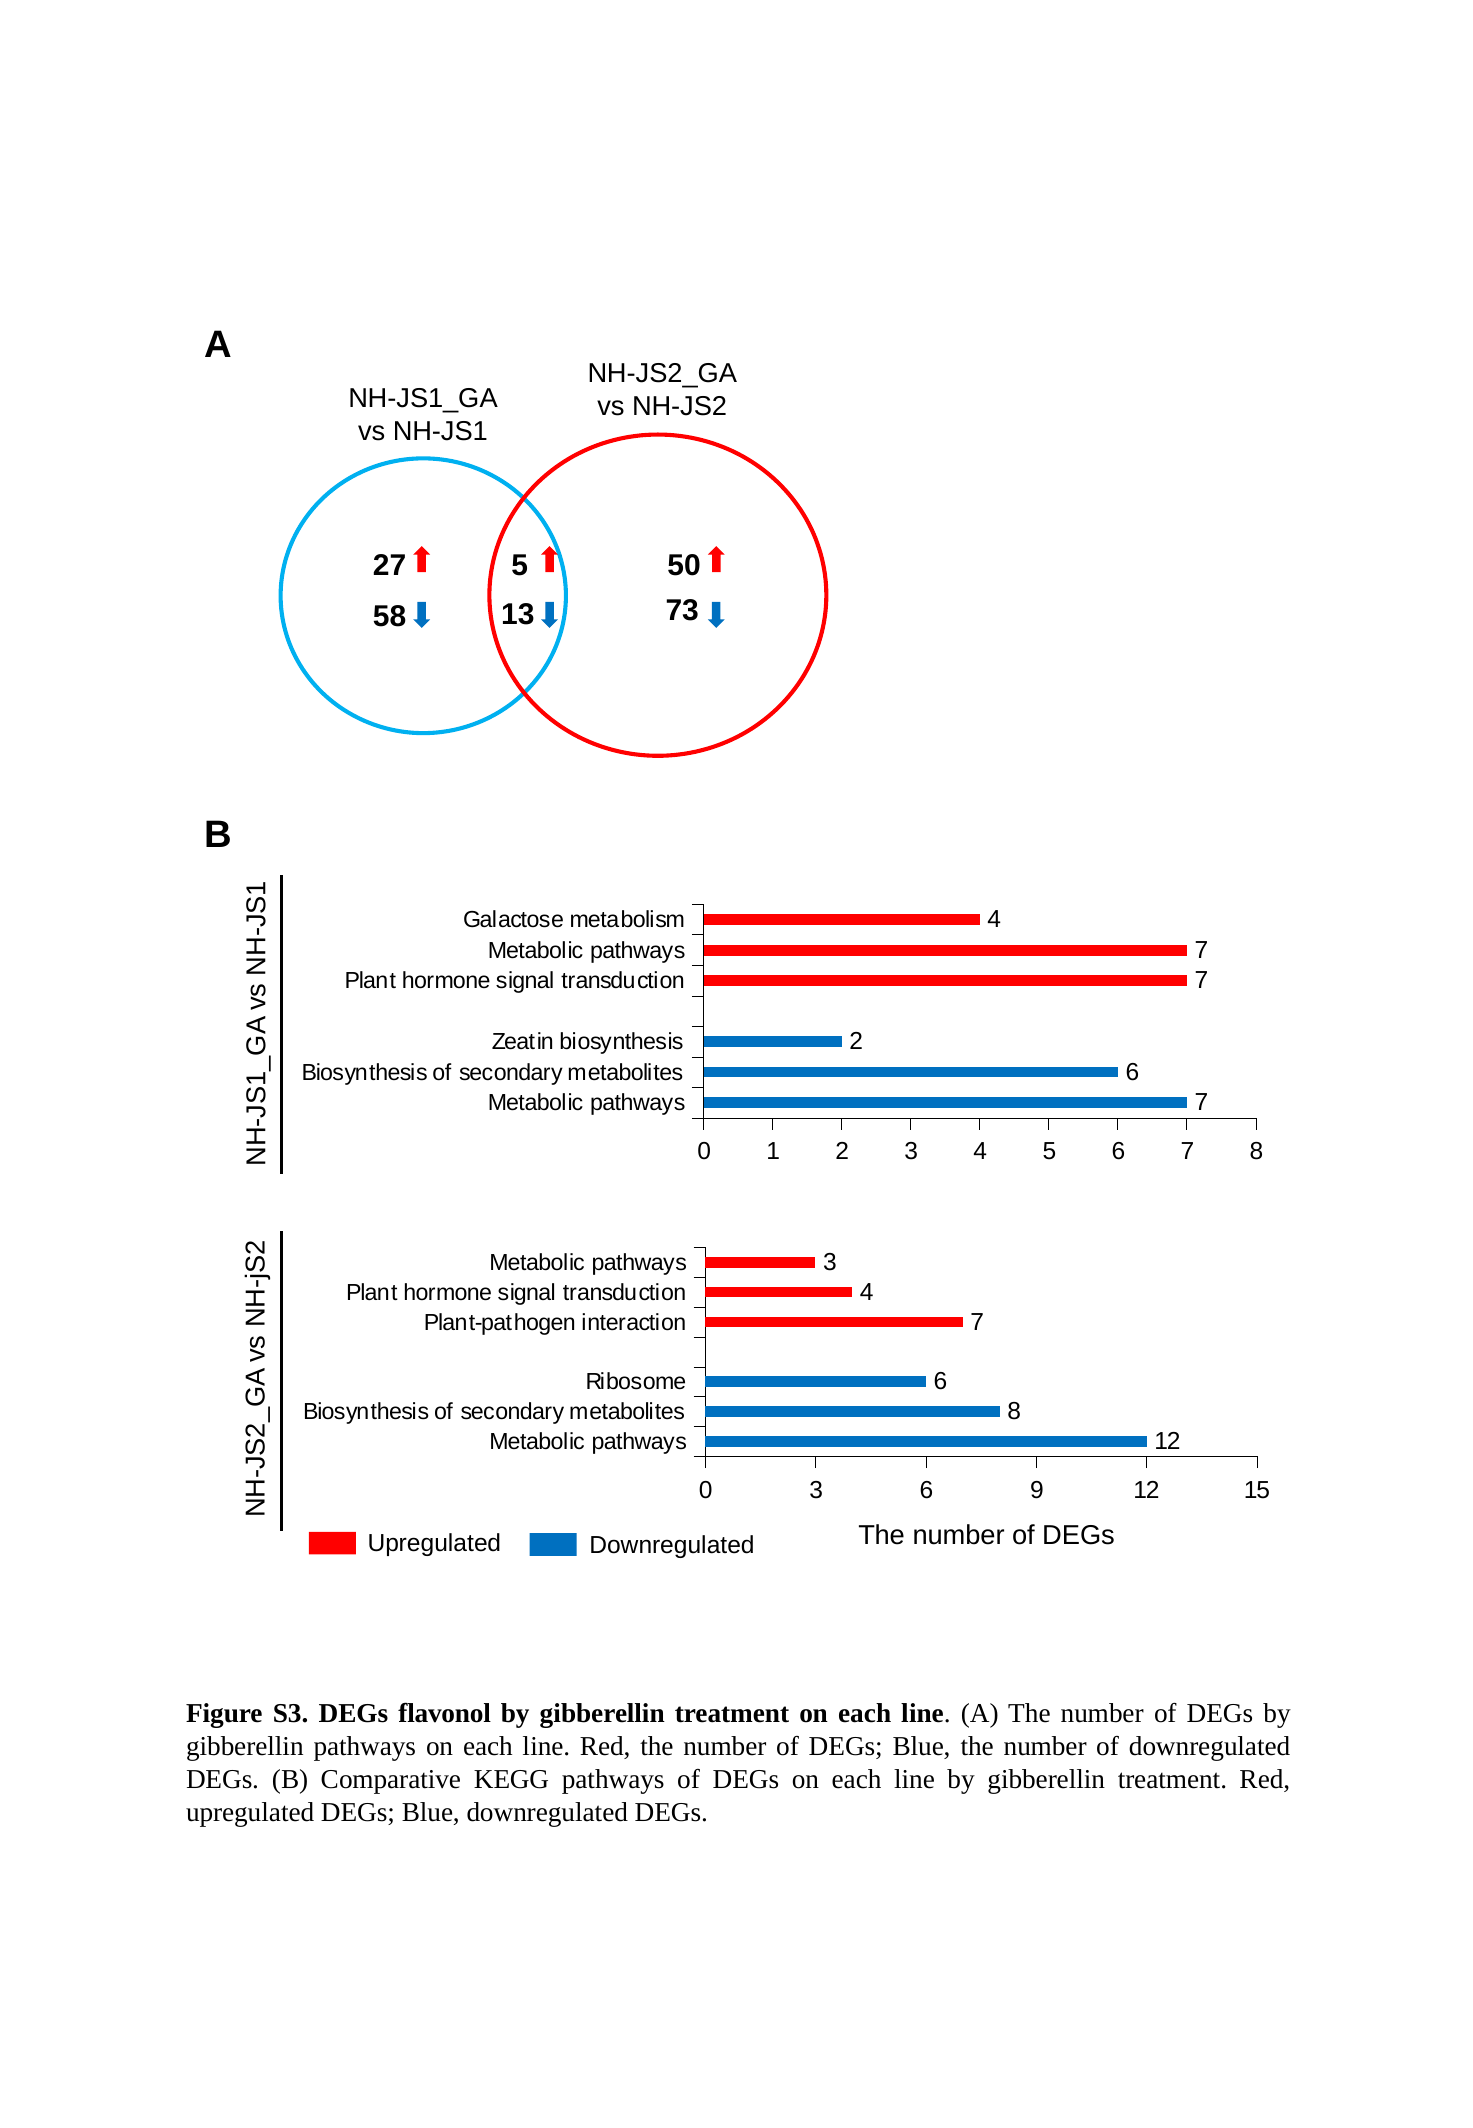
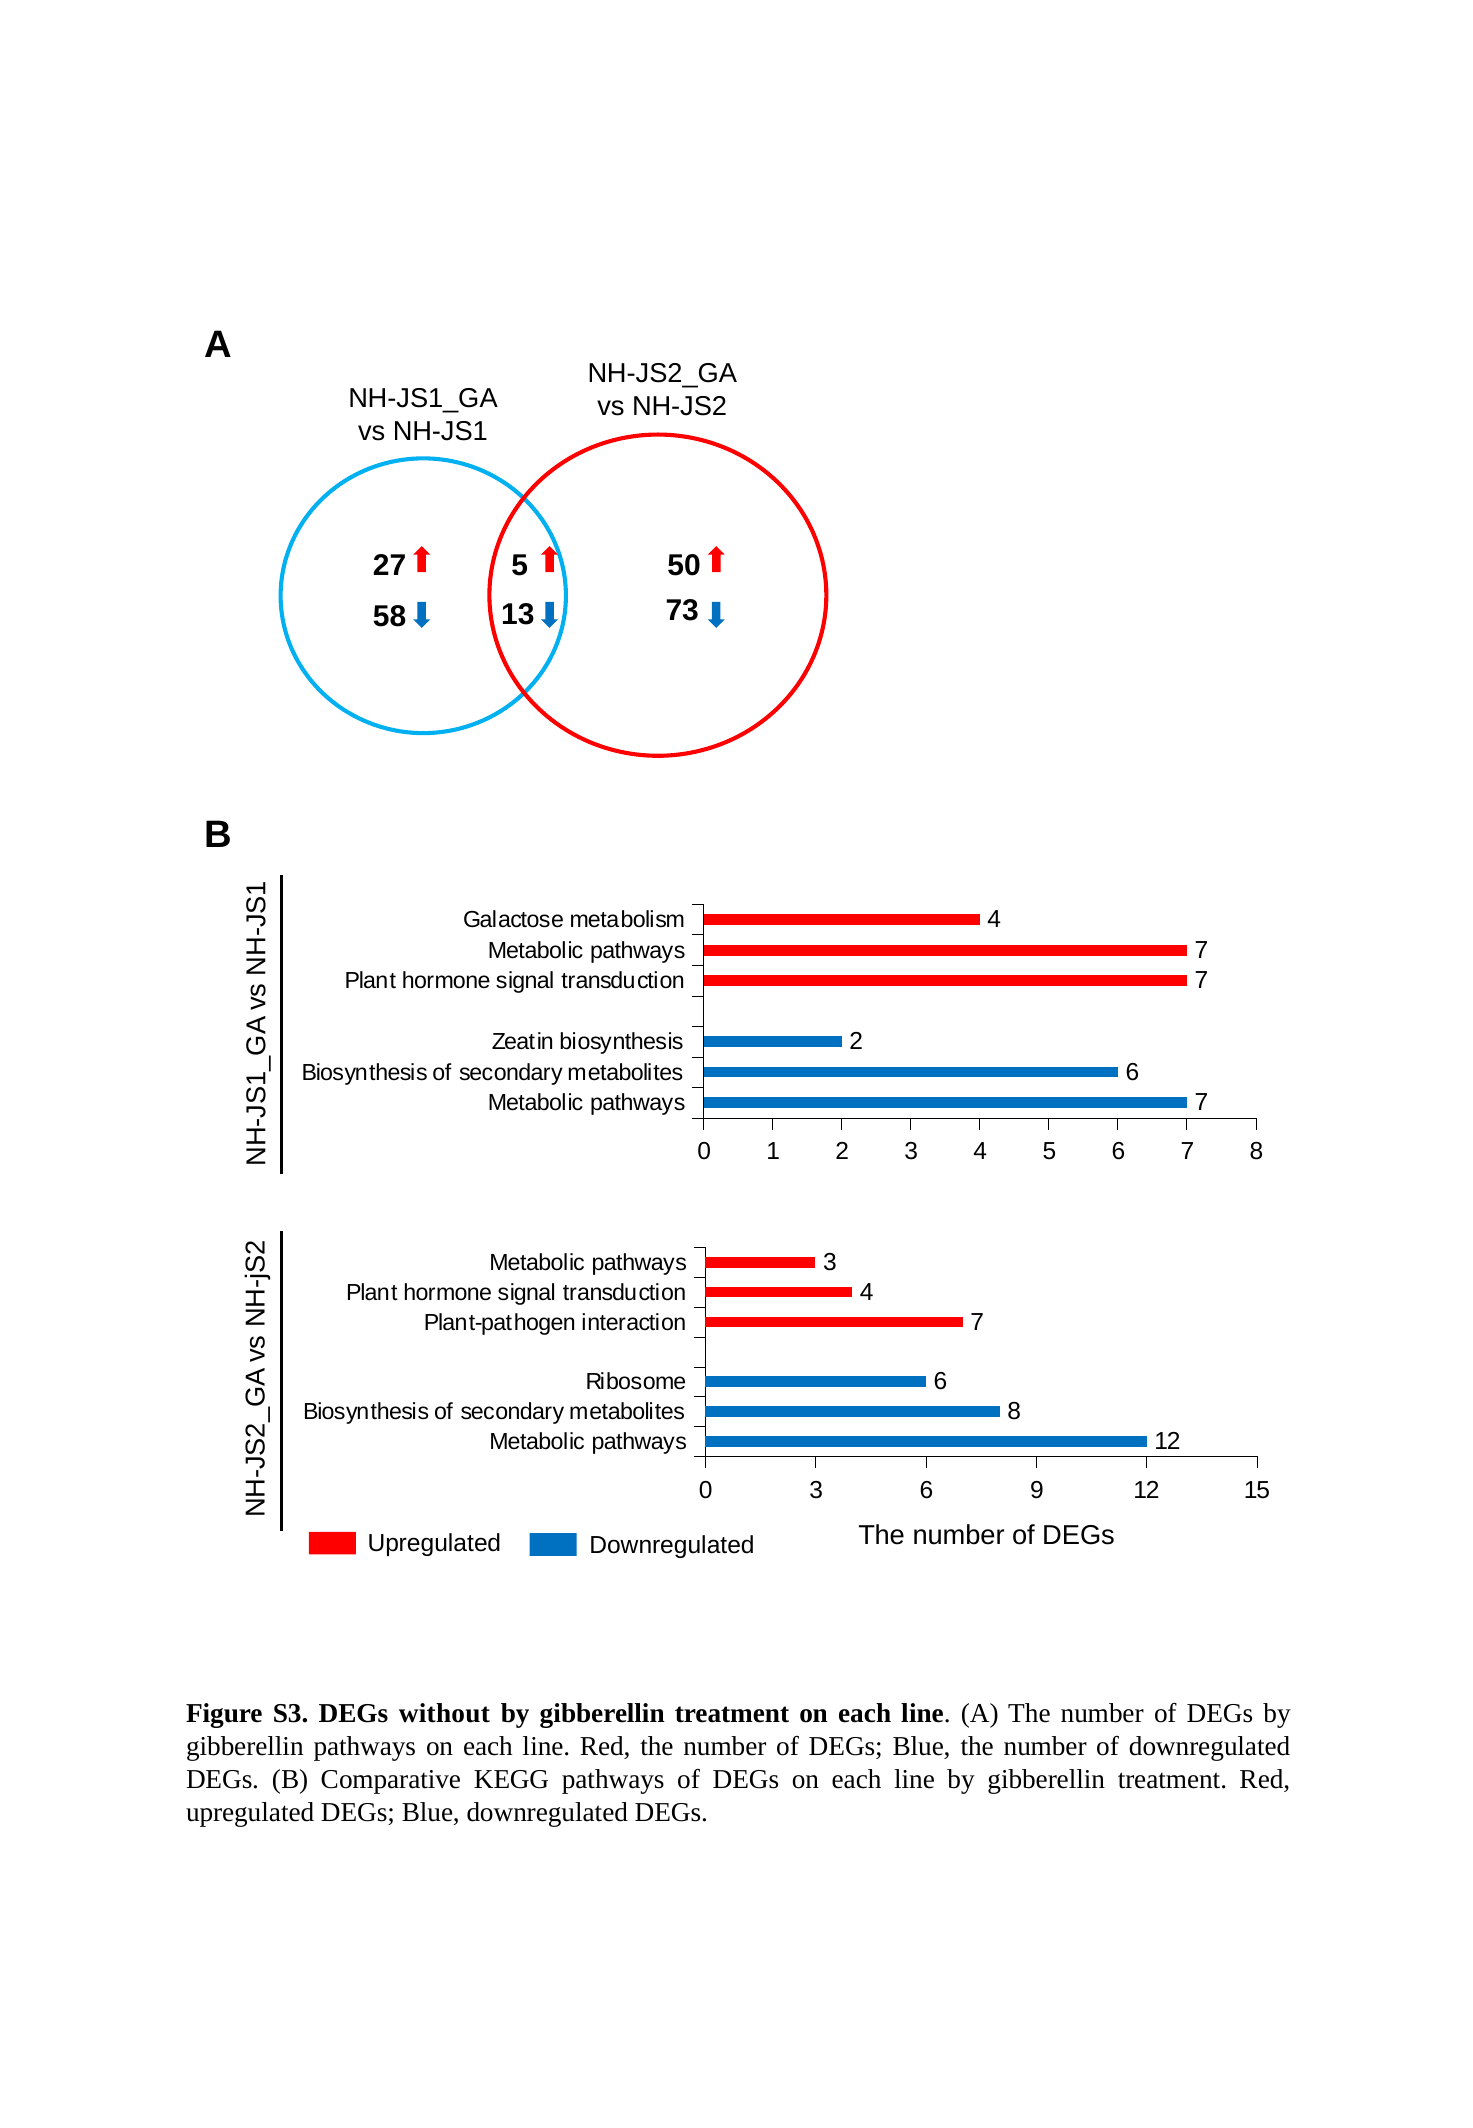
flavonol: flavonol -> without
